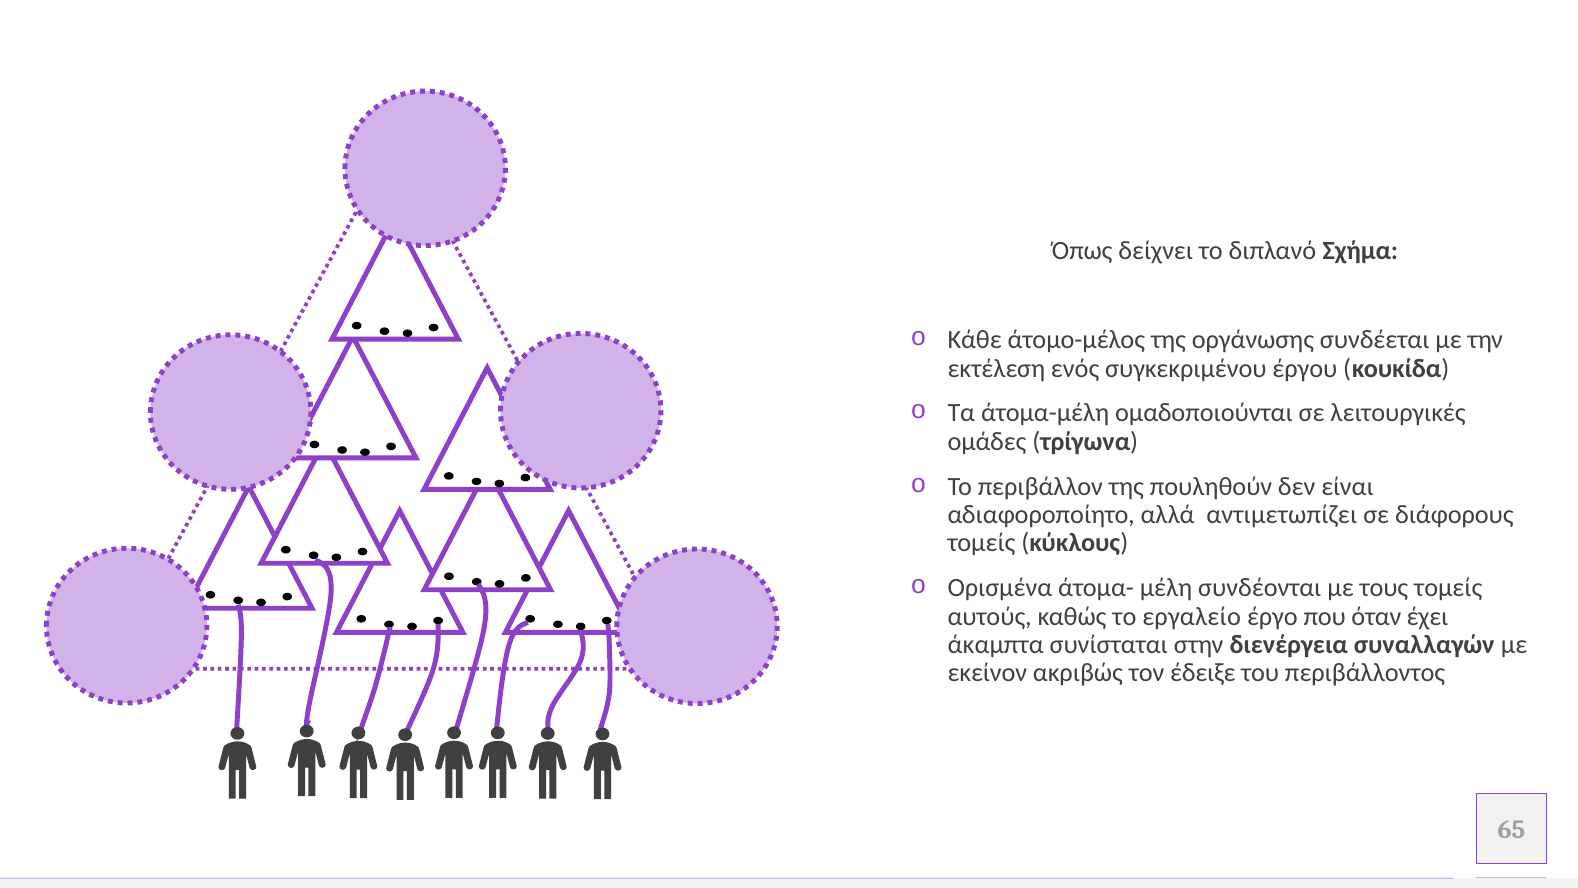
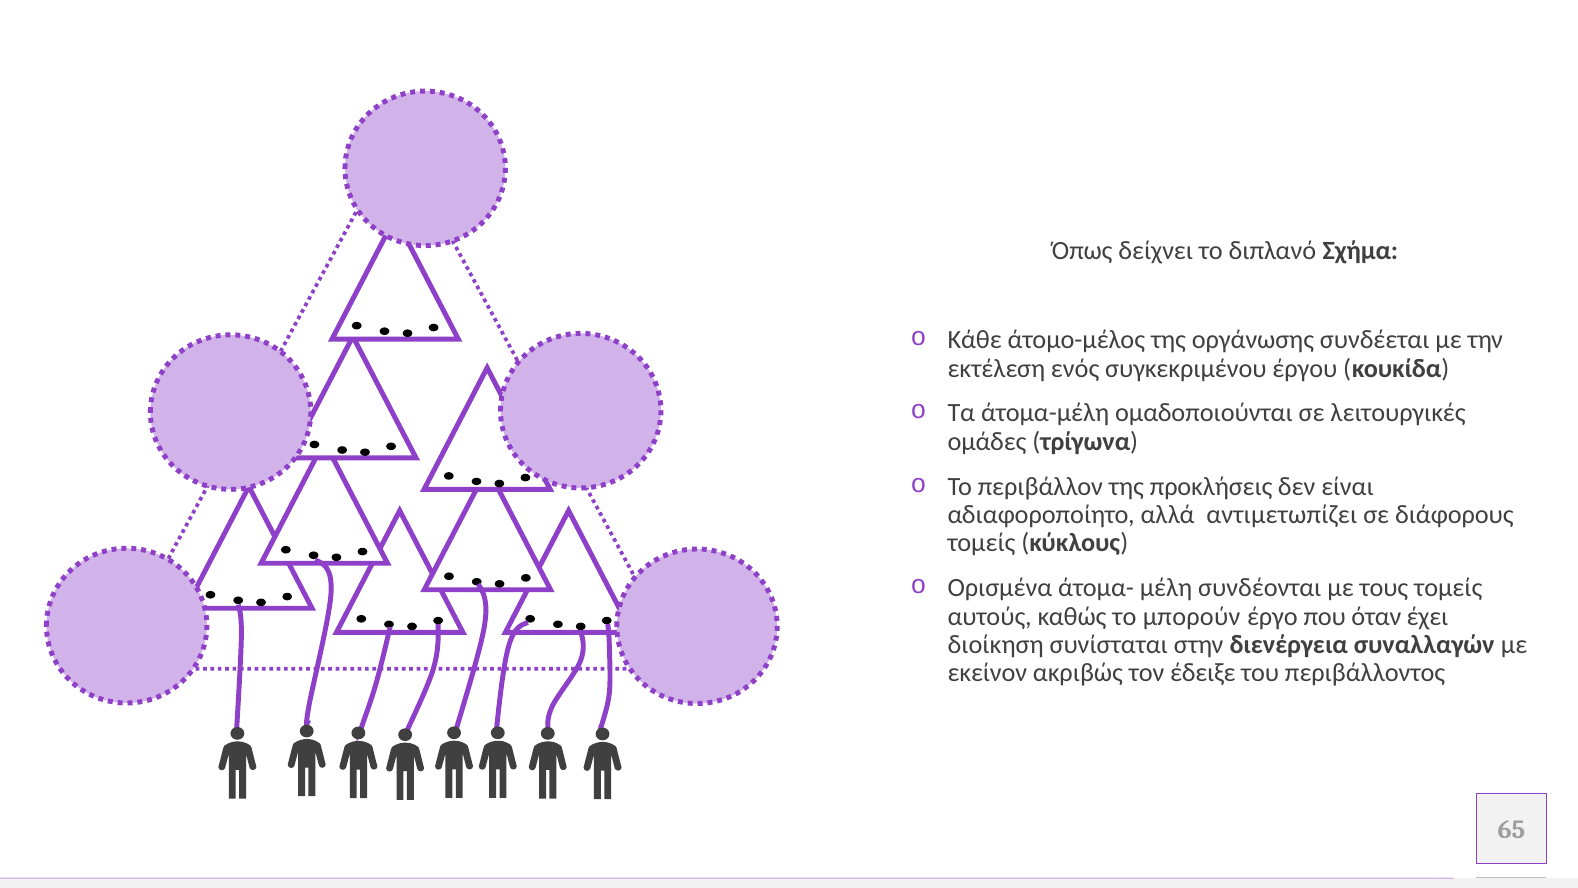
πουληθούν: πουληθούν -> προκλήσεις
εργαλείο: εργαλείο -> μπορούν
άκαμπτα: άκαμπτα -> διοίκηση
